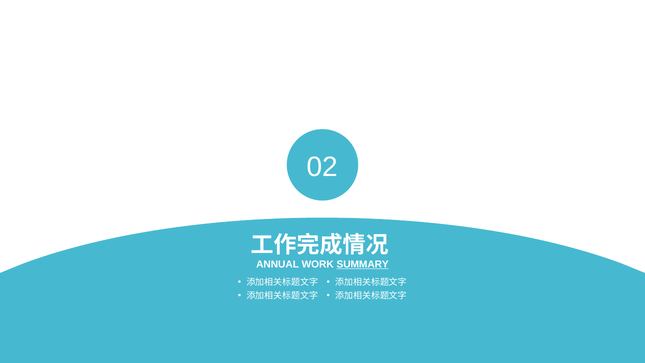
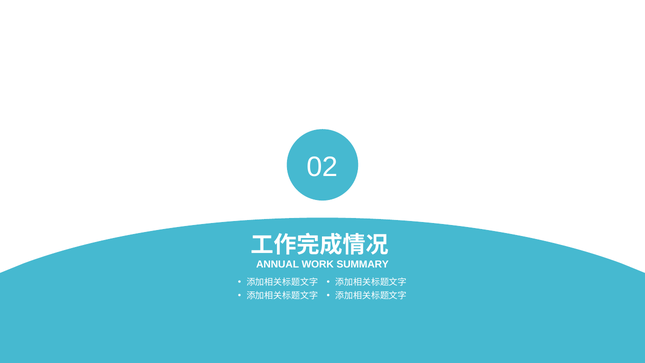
SUMMARY underline: present -> none
